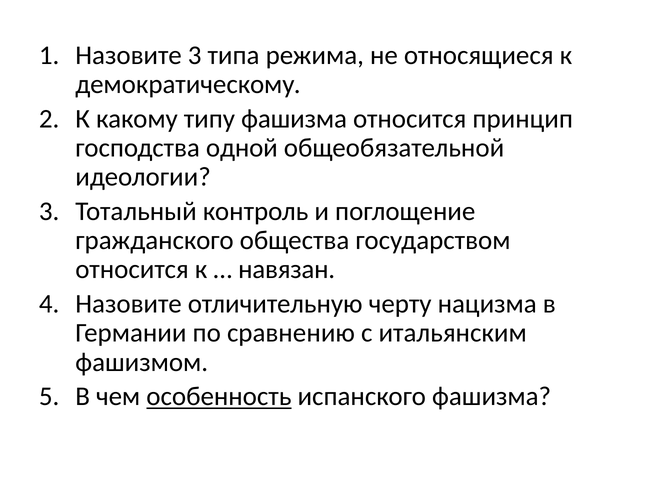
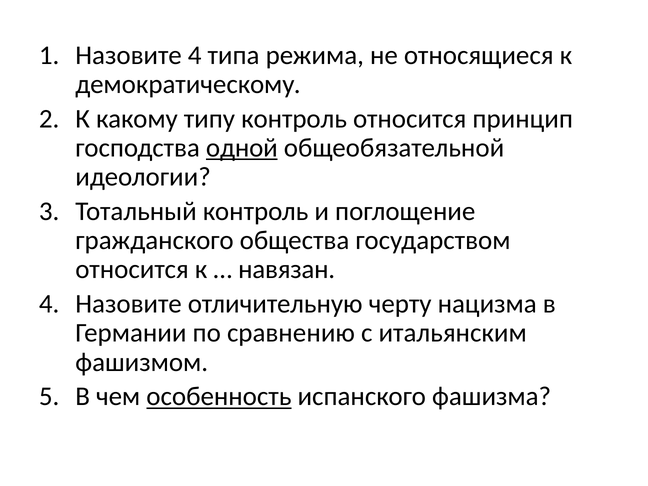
Назовите 3: 3 -> 4
типу фашизма: фашизма -> контроль
одной underline: none -> present
